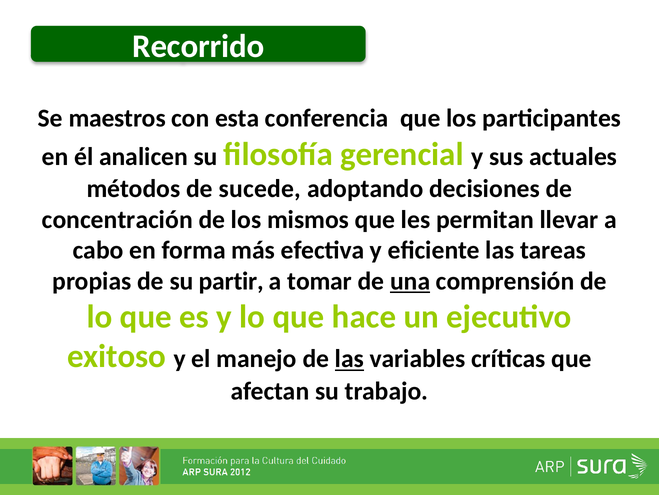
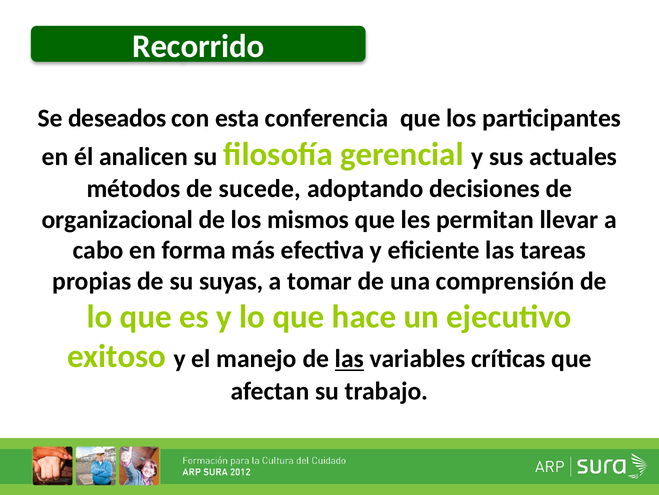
maestros: maestros -> deseados
concentración: concentración -> organizacional
partir: partir -> suyas
una underline: present -> none
